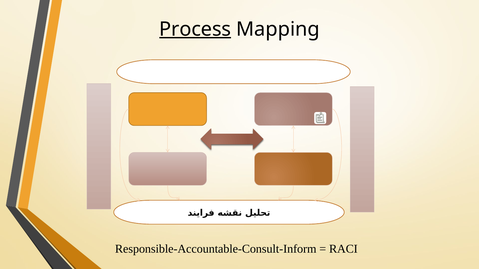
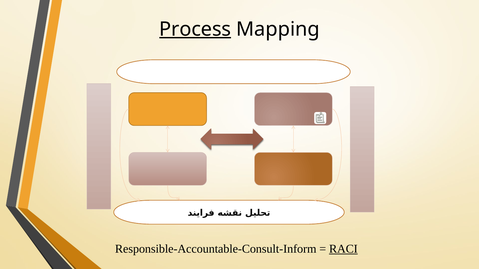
RACI underline: none -> present
